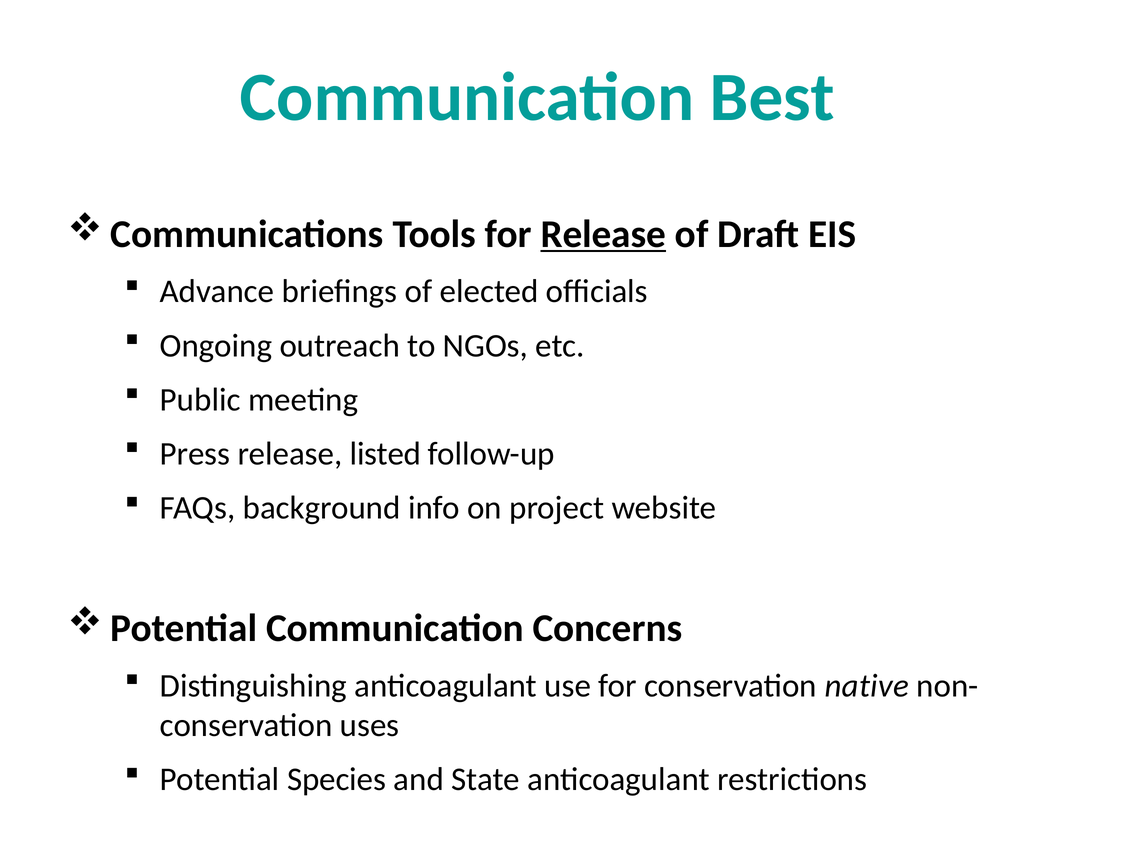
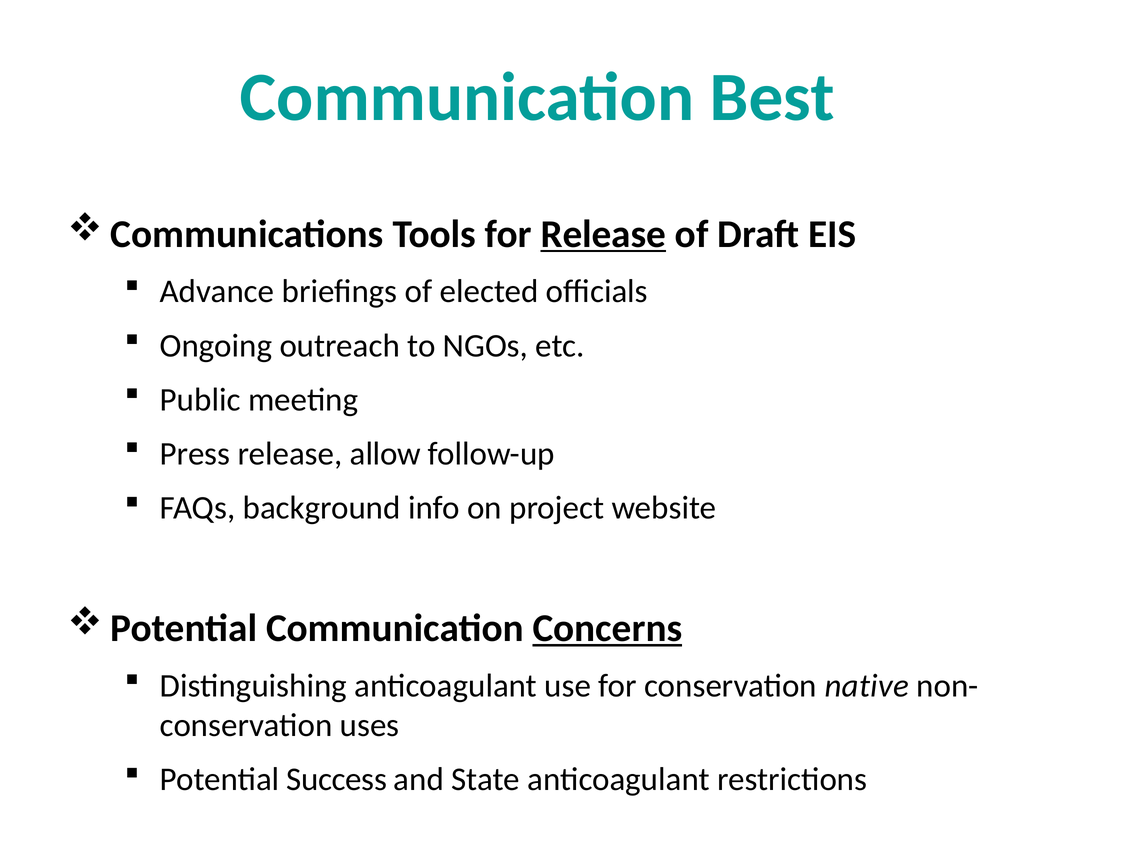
listed: listed -> allow
Concerns underline: none -> present
Species: Species -> Success
